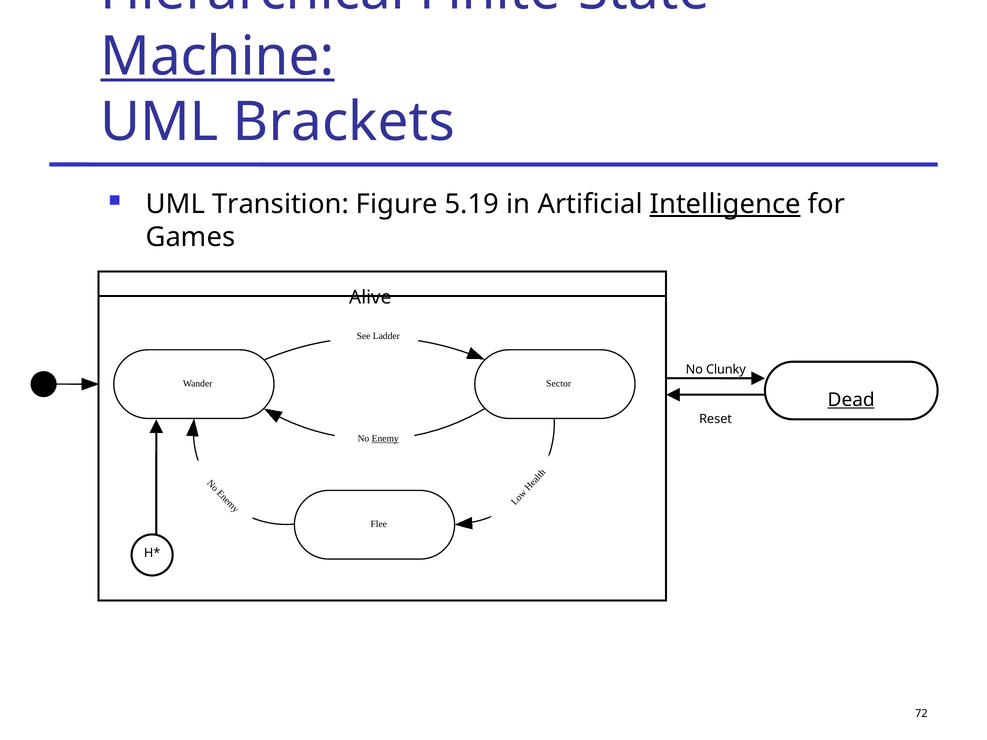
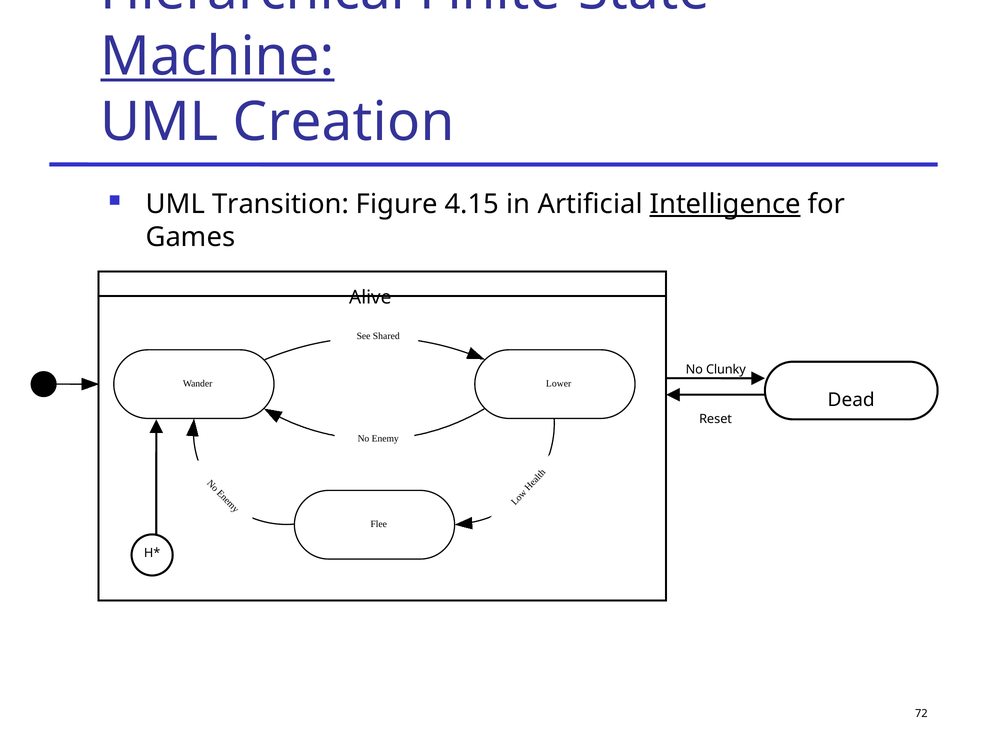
Brackets: Brackets -> Creation
5.19: 5.19 -> 4.15
Ladder: Ladder -> Shared
Sector: Sector -> Lower
Dead underline: present -> none
Enemy underline: present -> none
